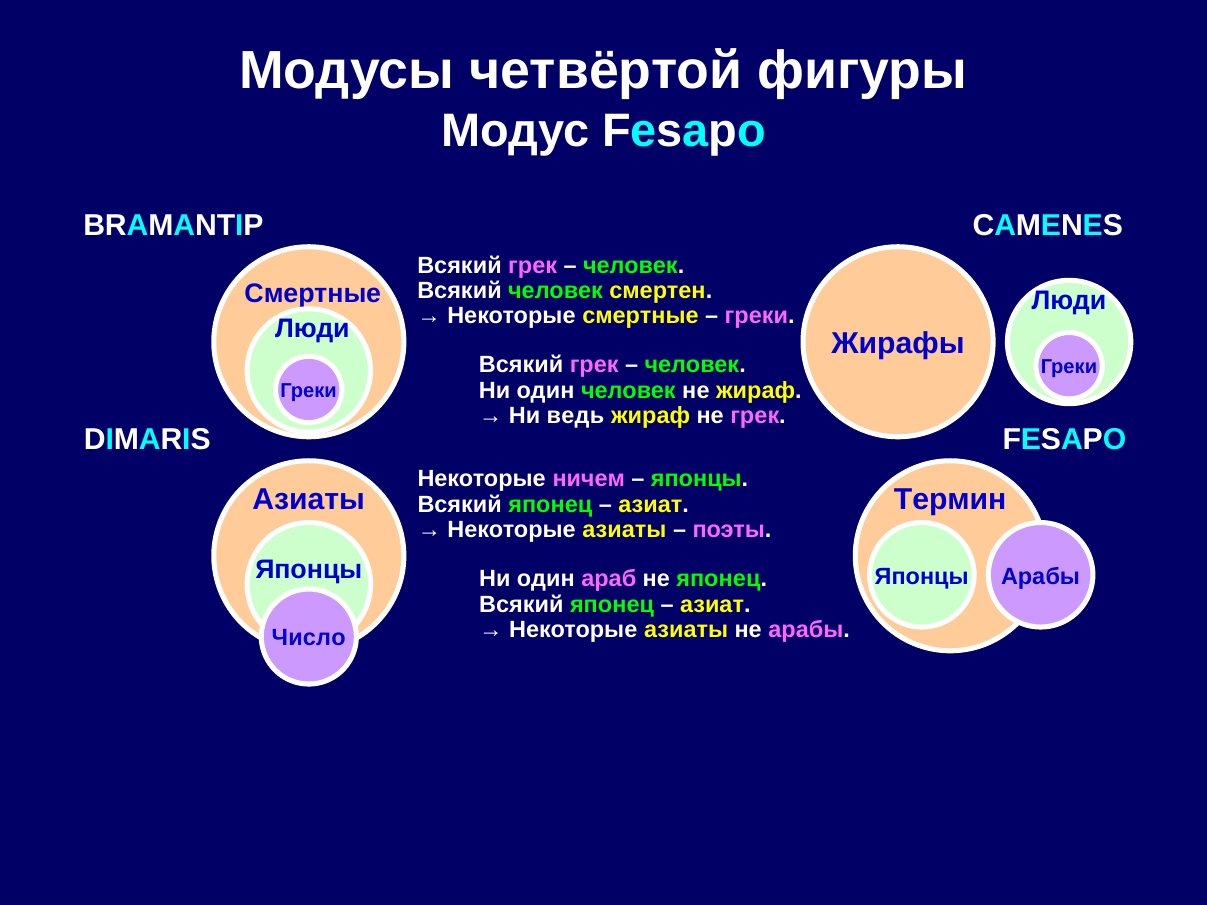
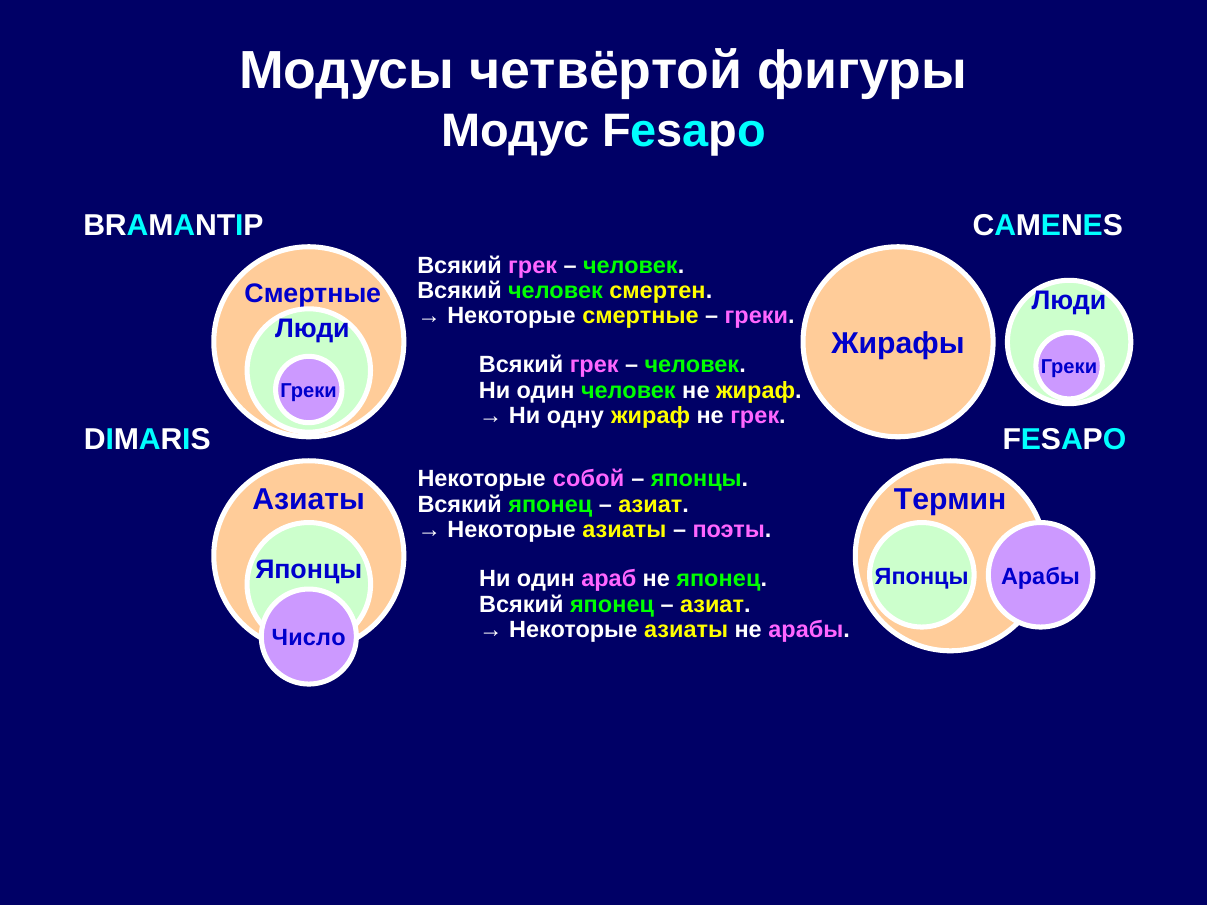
ведь: ведь -> одну
ничем: ничем -> собой
